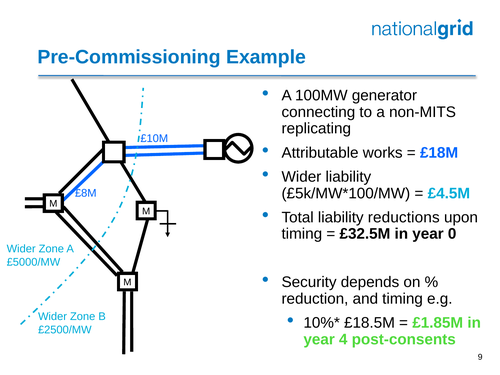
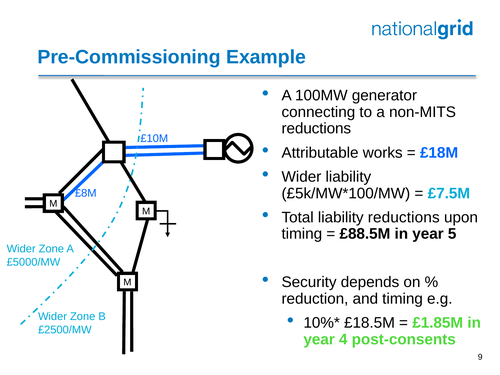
replicating at (316, 129): replicating -> reductions
£4.5M: £4.5M -> £7.5M
£32.5M: £32.5M -> £88.5M
0: 0 -> 5
